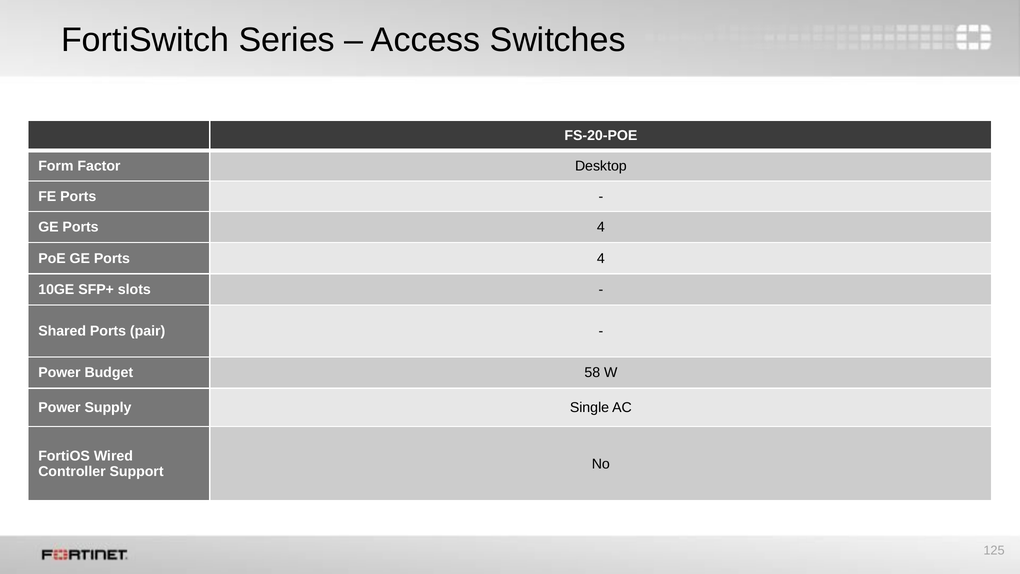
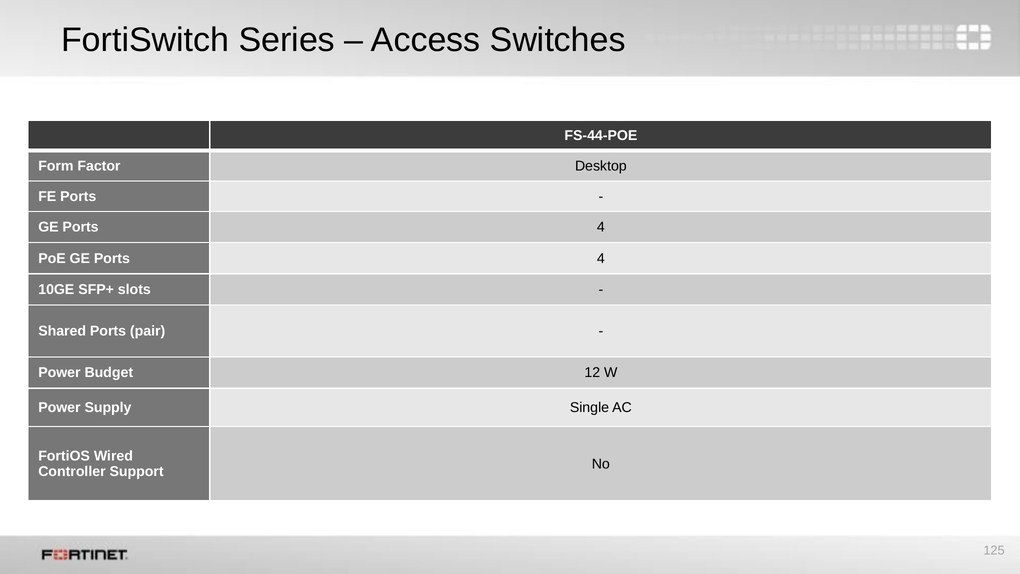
FS-20-POE: FS-20-POE -> FS-44-POE
58: 58 -> 12
